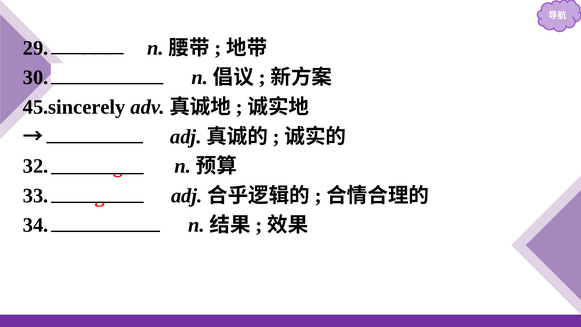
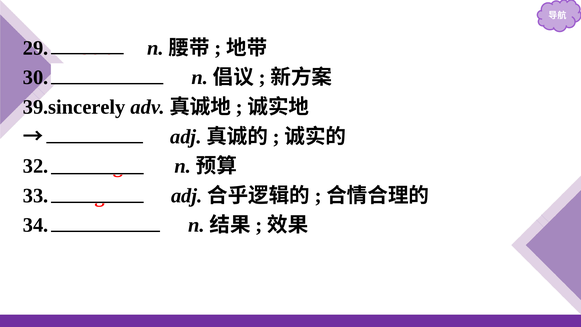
45.sincerely: 45.sincerely -> 39.sincerely
